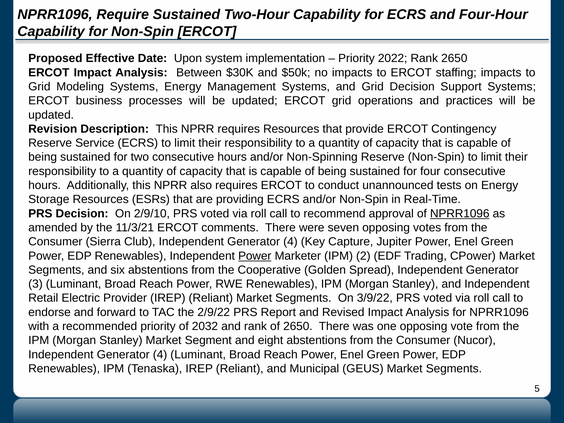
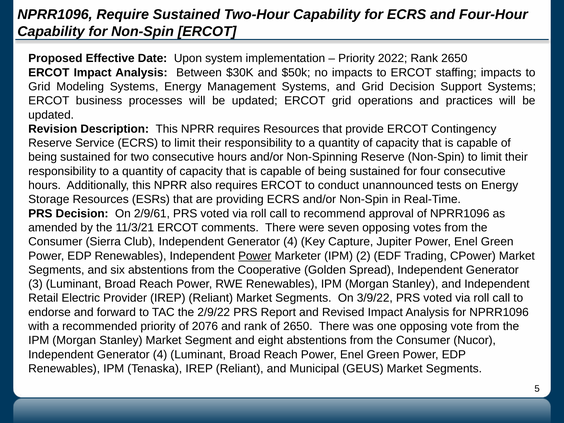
2/9/10: 2/9/10 -> 2/9/61
NPRR1096 at (460, 214) underline: present -> none
2032: 2032 -> 2076
